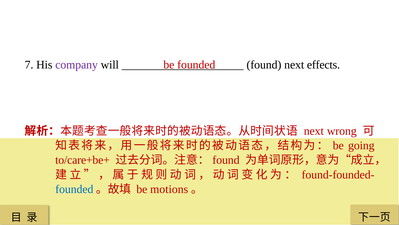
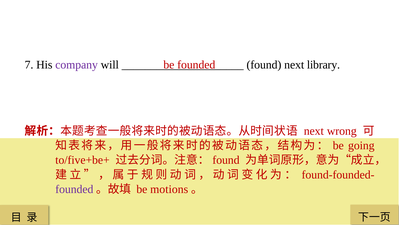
effects: effects -> library
to/care+be+: to/care+be+ -> to/five+be+
founded at (74, 189) colour: blue -> purple
